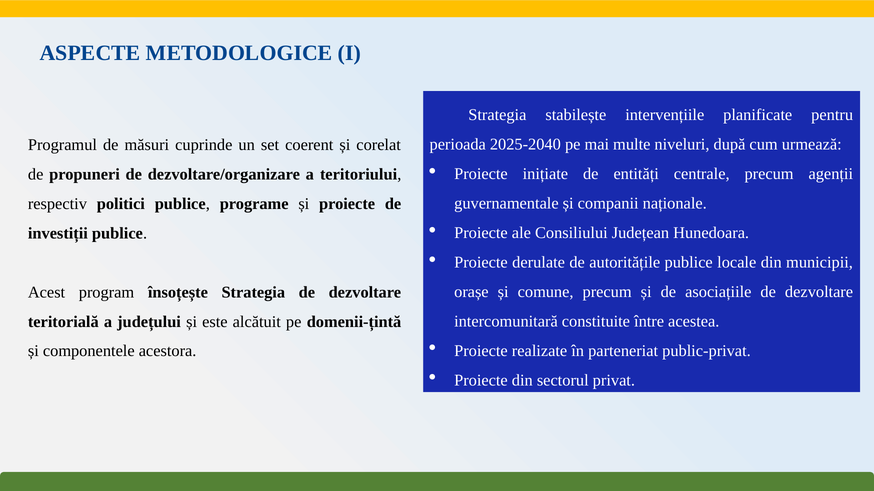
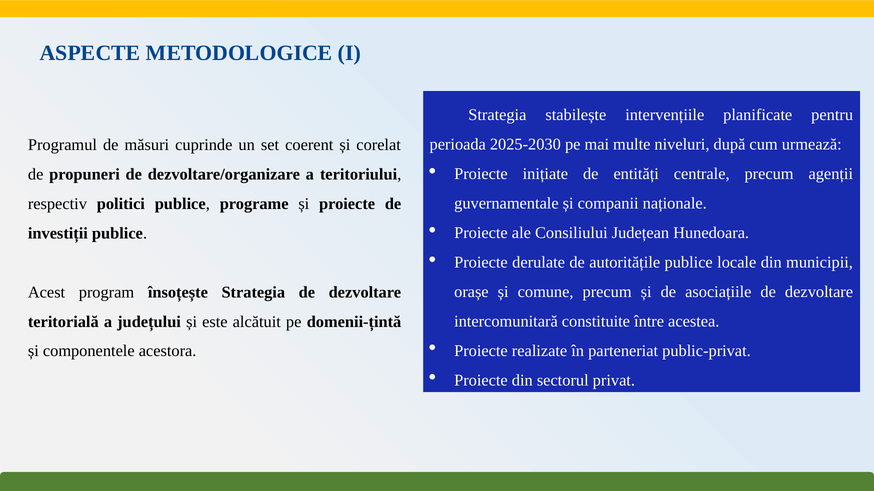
2025-2040: 2025-2040 -> 2025-2030
